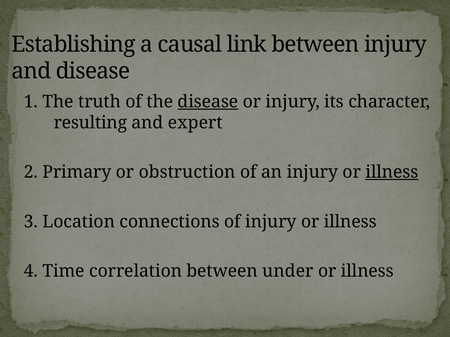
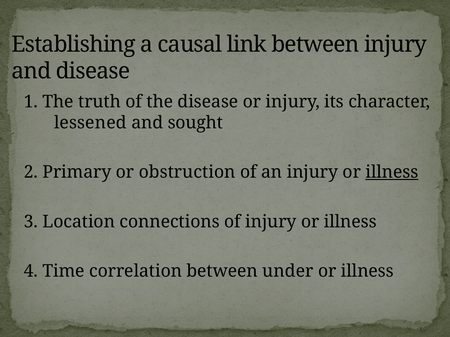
disease at (208, 102) underline: present -> none
resulting: resulting -> lessened
expert: expert -> sought
